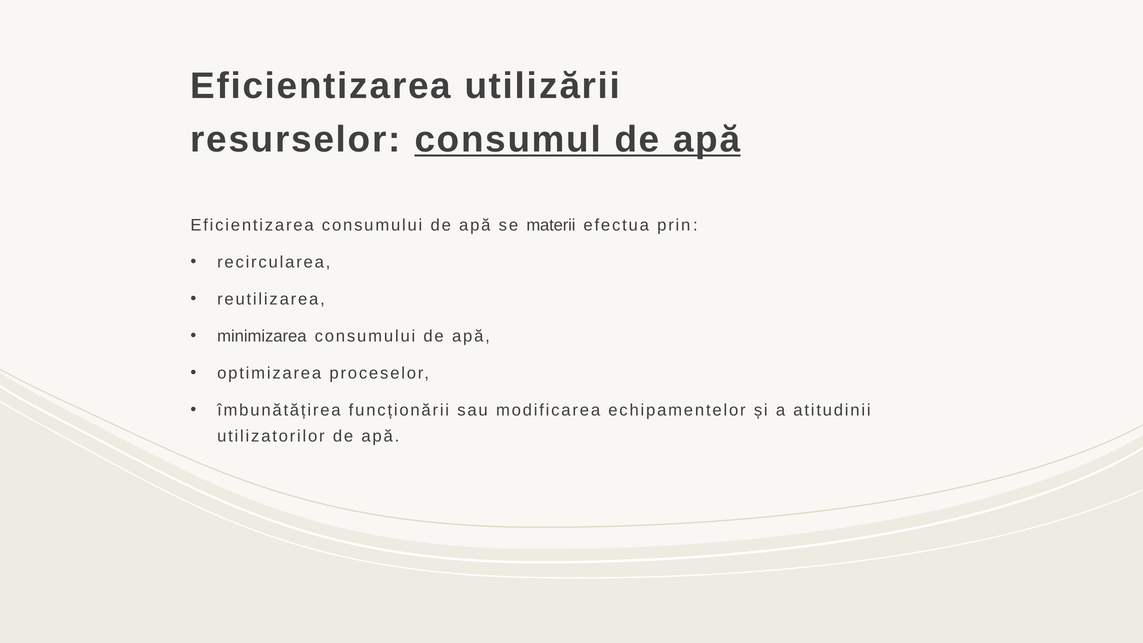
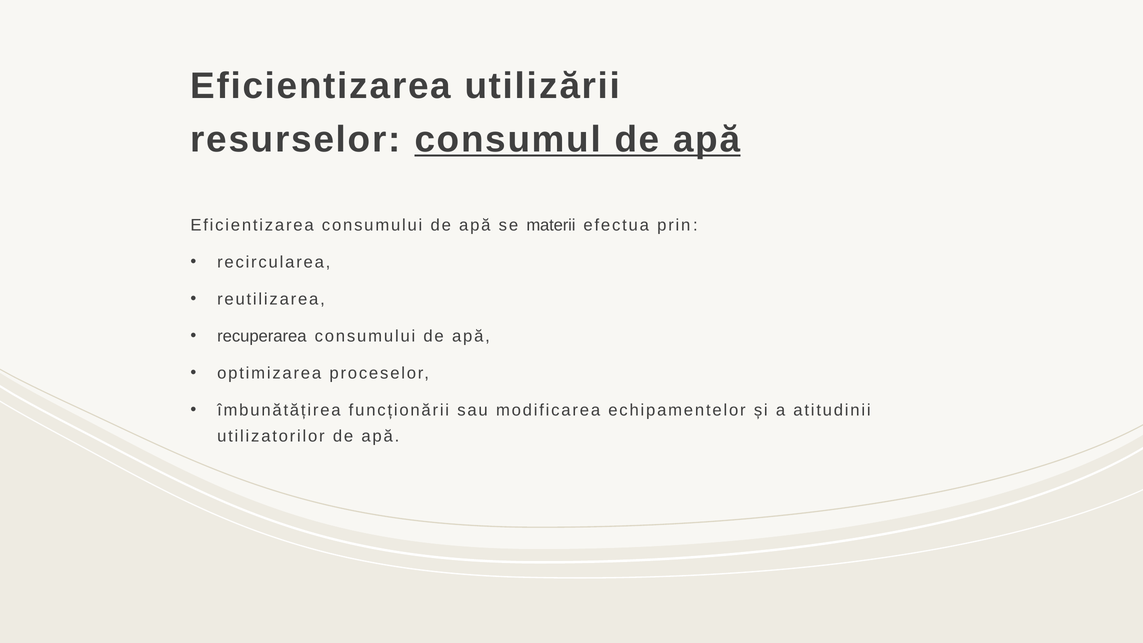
minimizarea: minimizarea -> recuperarea
